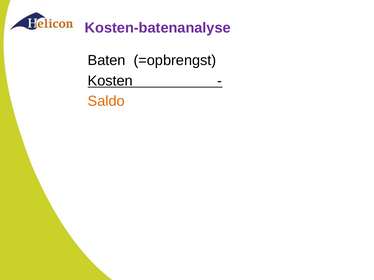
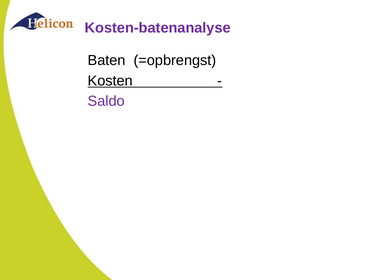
Saldo colour: orange -> purple
